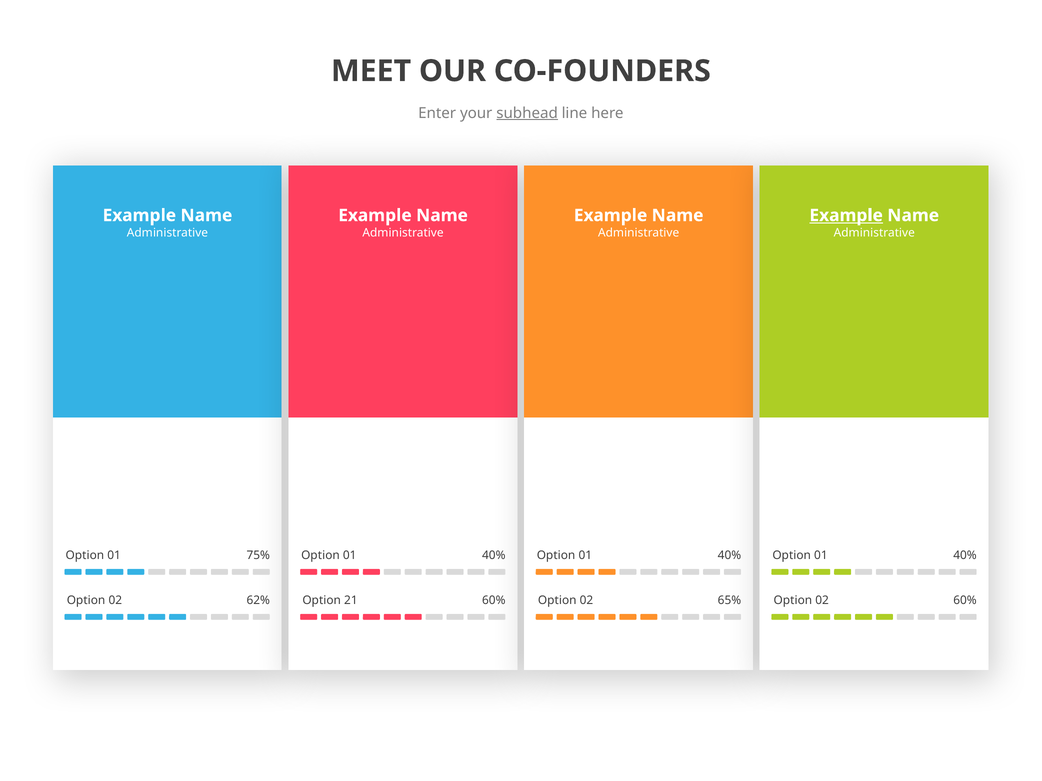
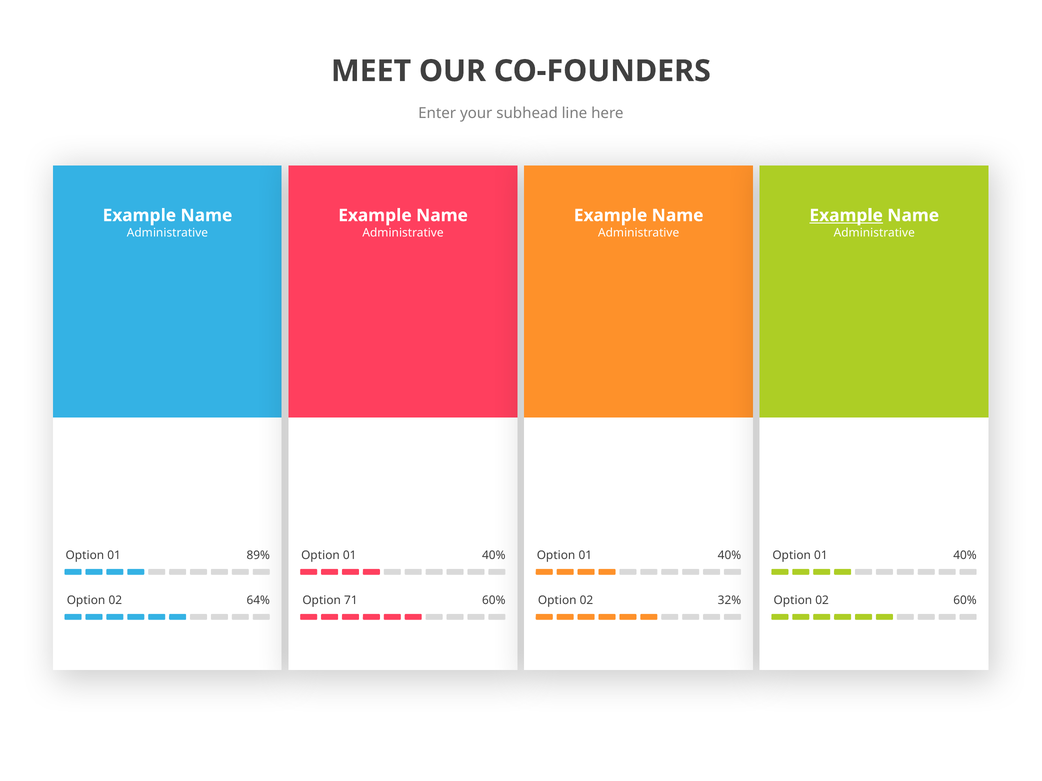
subhead underline: present -> none
75%: 75% -> 89%
62%: 62% -> 64%
21: 21 -> 71
65%: 65% -> 32%
